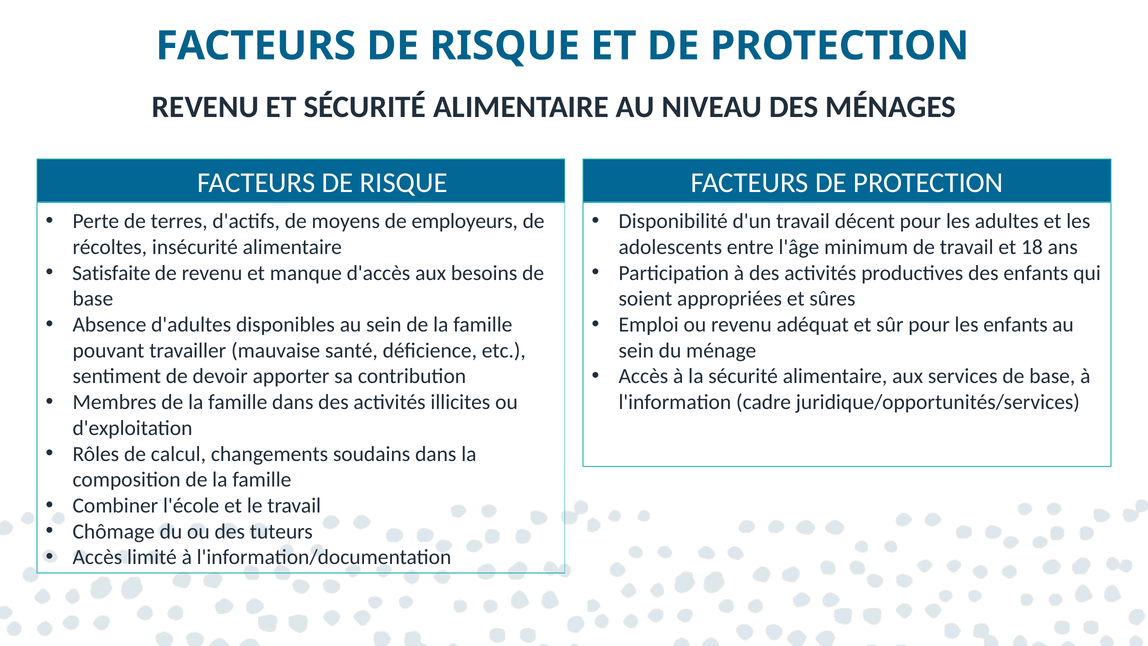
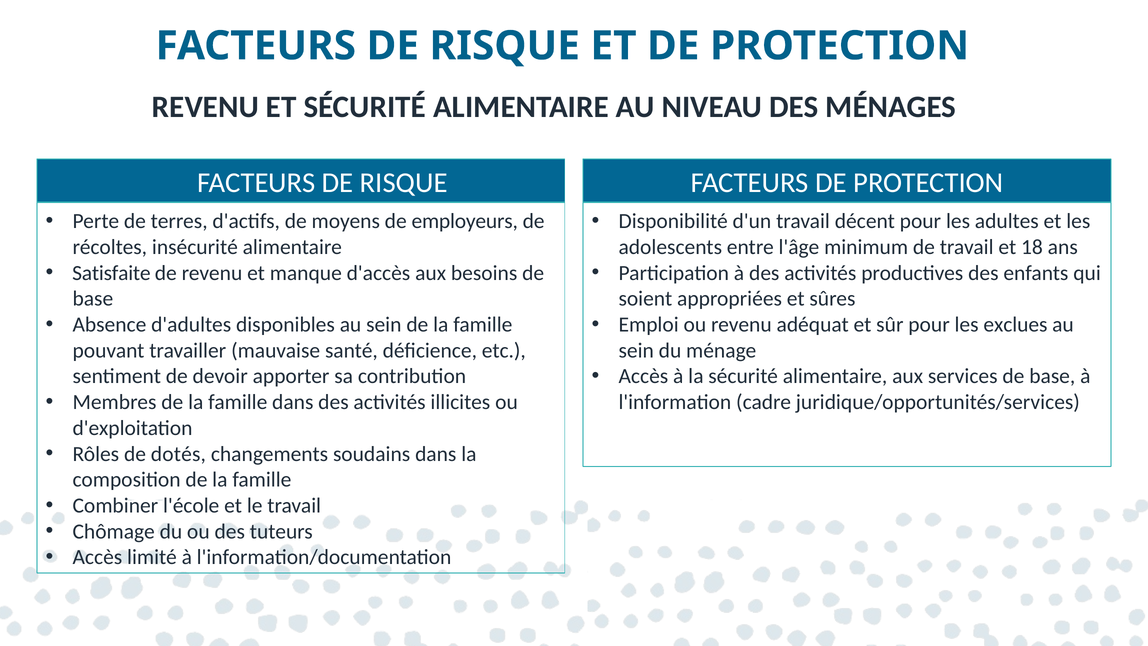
les enfants: enfants -> exclues
calcul: calcul -> dotés
